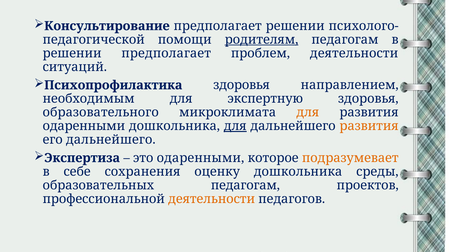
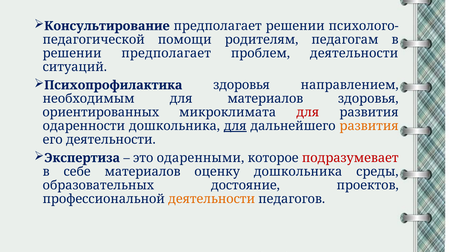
родителям underline: present -> none
для экспертную: экспертную -> материалов
образовательного: образовательного -> ориентированных
для at (308, 113) colour: orange -> red
одаренными at (84, 126): одаренными -> одаренности
его дальнейшего: дальнейшего -> деятельности
подразумевает colour: orange -> red
себе сохранения: сохранения -> материалов
образовательных педагогам: педагогам -> достояние
